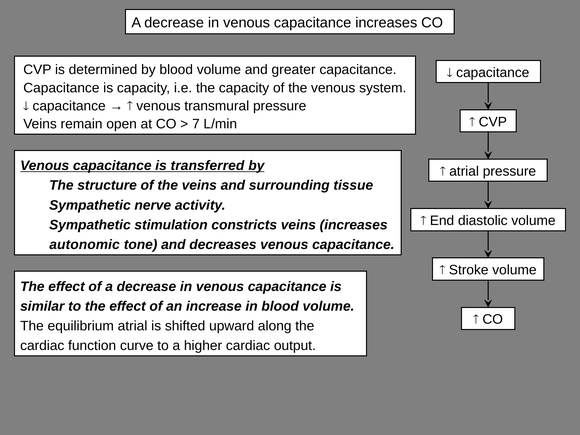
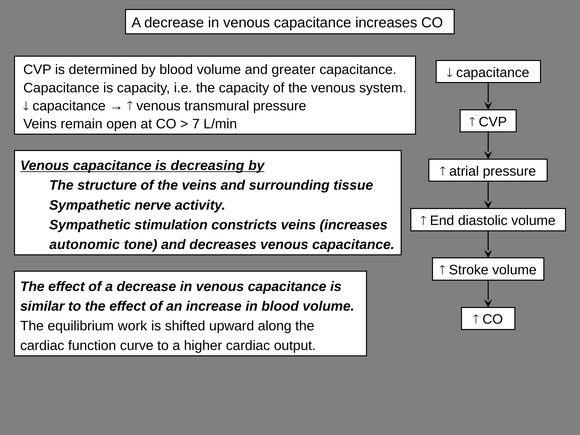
transferred: transferred -> decreasing
equilibrium atrial: atrial -> work
